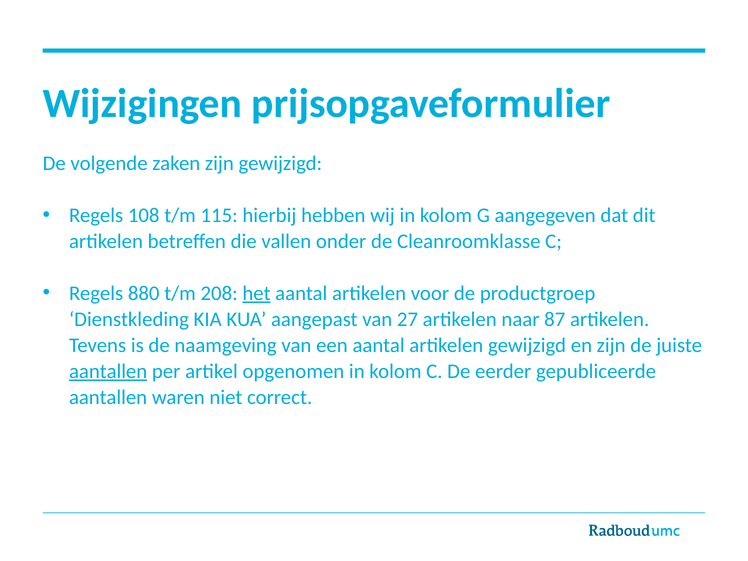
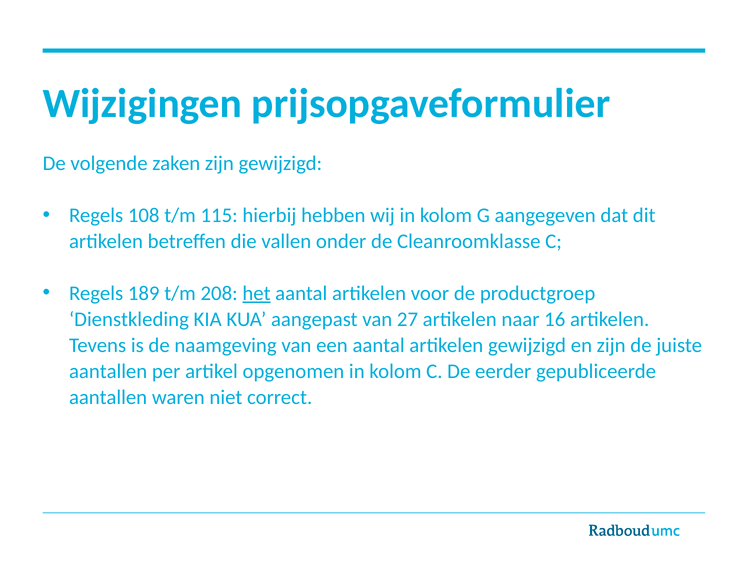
880: 880 -> 189
87: 87 -> 16
aantallen at (108, 371) underline: present -> none
